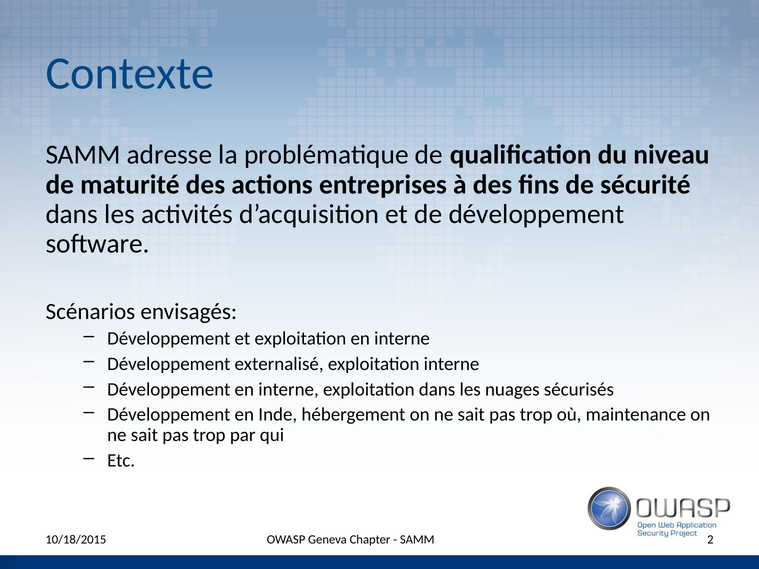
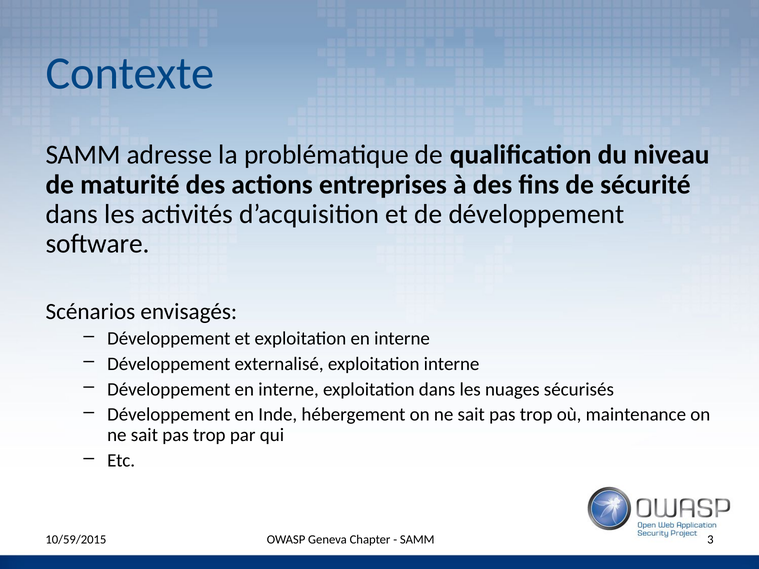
10/18/2015: 10/18/2015 -> 10/59/2015
2: 2 -> 3
